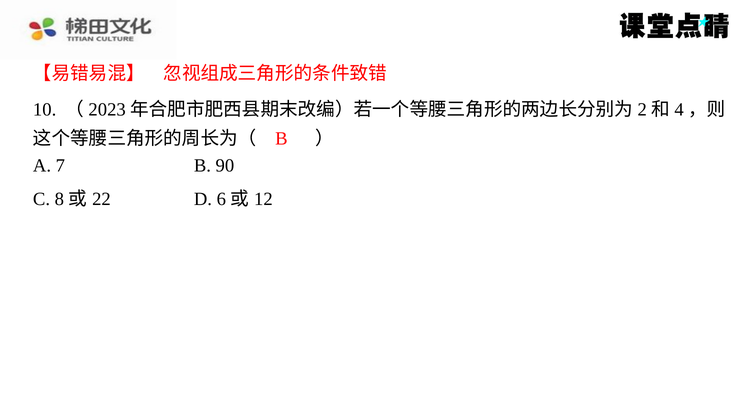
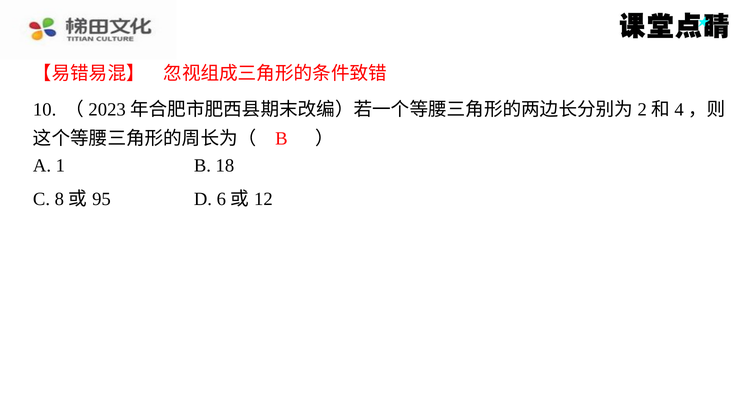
7: 7 -> 1
90: 90 -> 18
22: 22 -> 95
